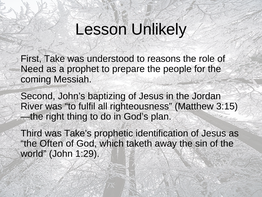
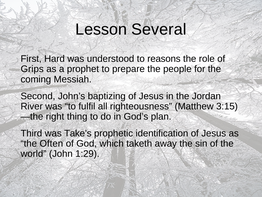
Unlikely: Unlikely -> Several
Take: Take -> Hard
Need: Need -> Grips
